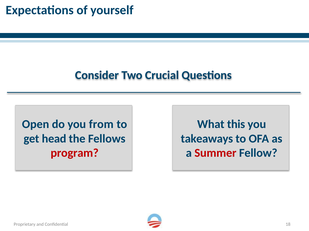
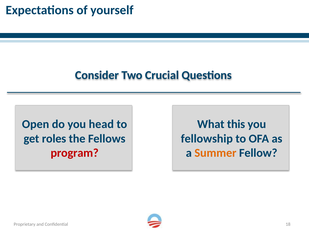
from: from -> head
head: head -> roles
takeaways: takeaways -> fellowship
Summer colour: red -> orange
